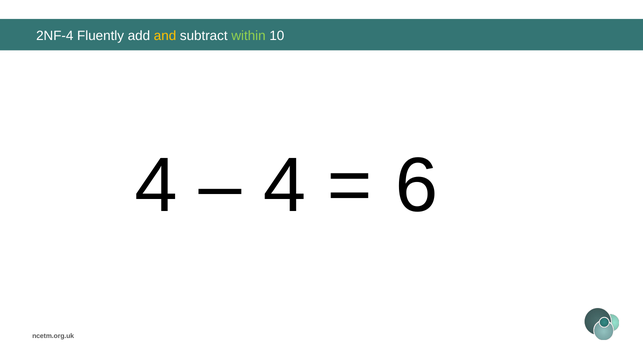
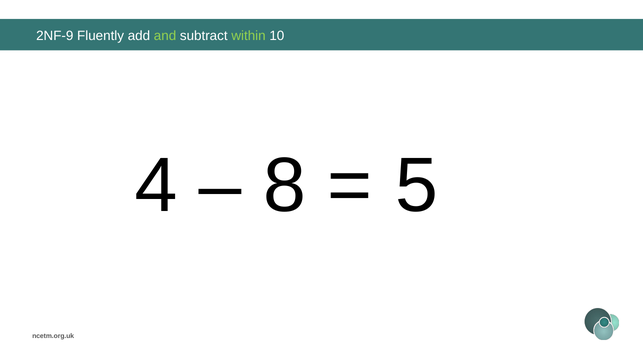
2NF-4: 2NF-4 -> 2NF-9
and colour: yellow -> light green
4 at (284, 186): 4 -> 8
6: 6 -> 5
